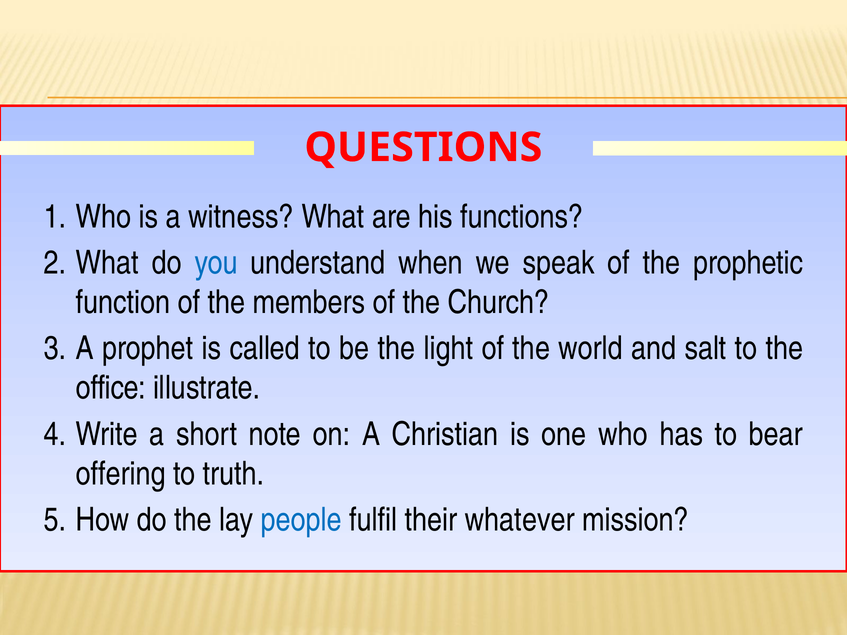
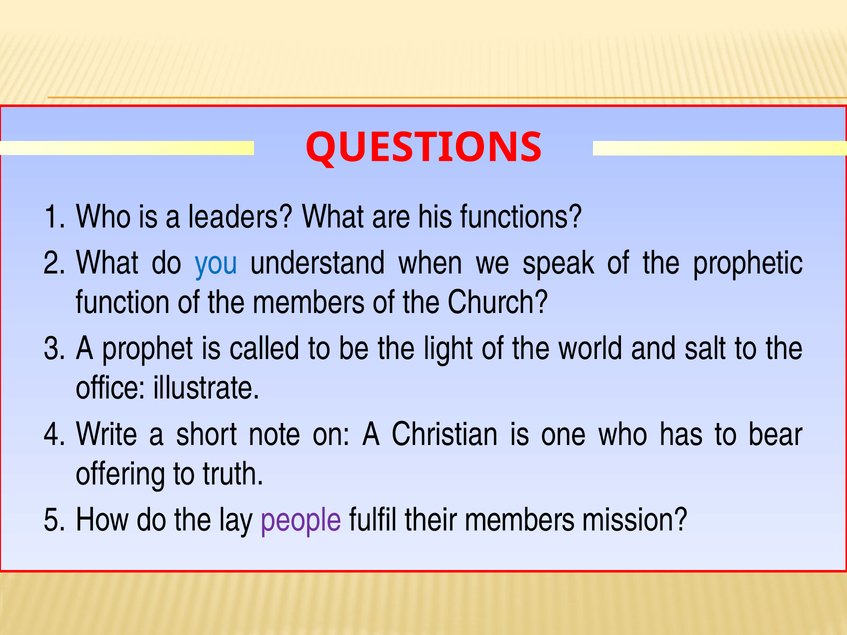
witness: witness -> leaders
people colour: blue -> purple
their whatever: whatever -> members
